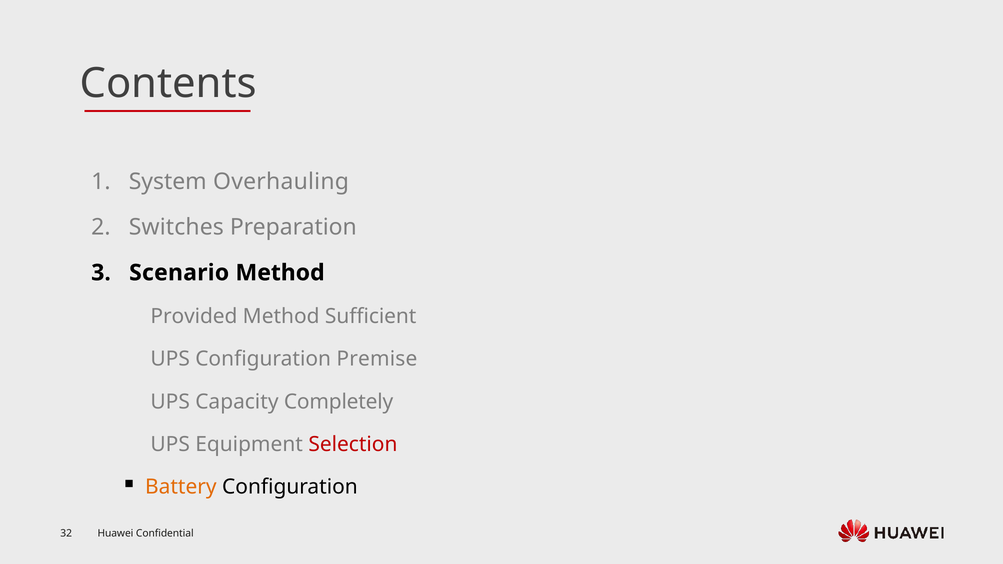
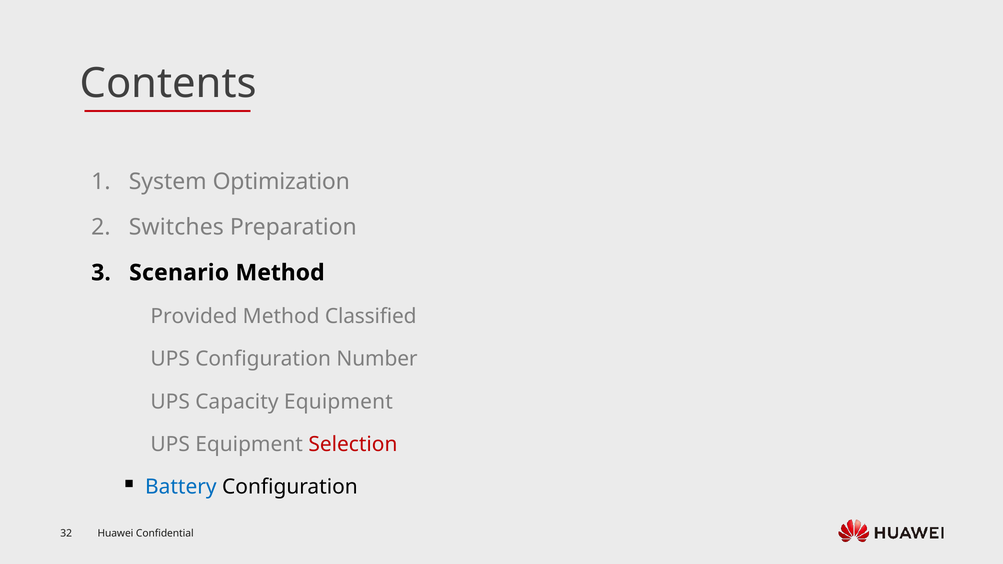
Overhauling: Overhauling -> Optimization
Sufficient: Sufficient -> Classified
Premise: Premise -> Number
Capacity Completely: Completely -> Equipment
Battery colour: orange -> blue
